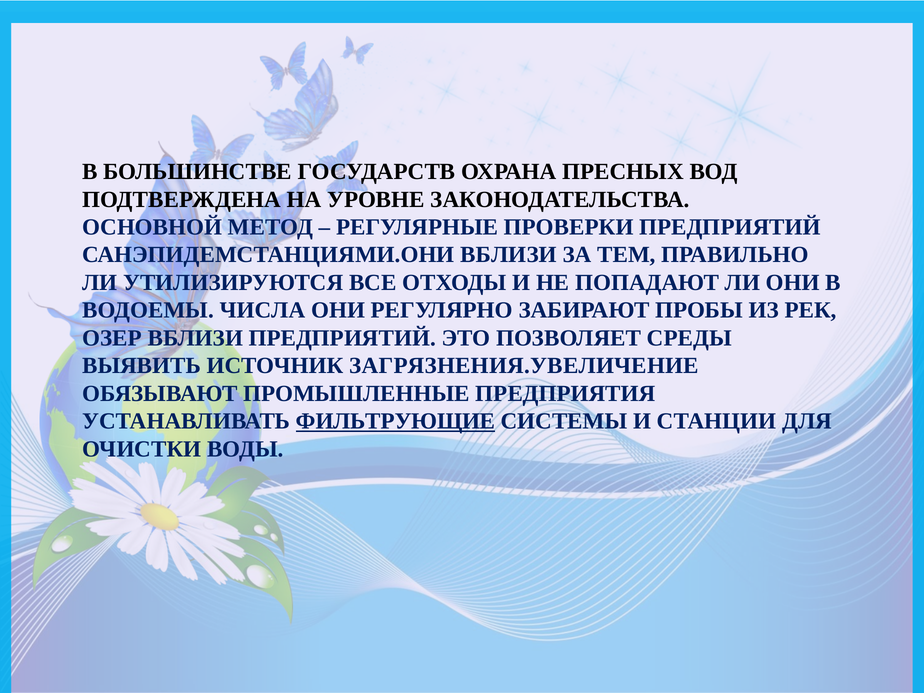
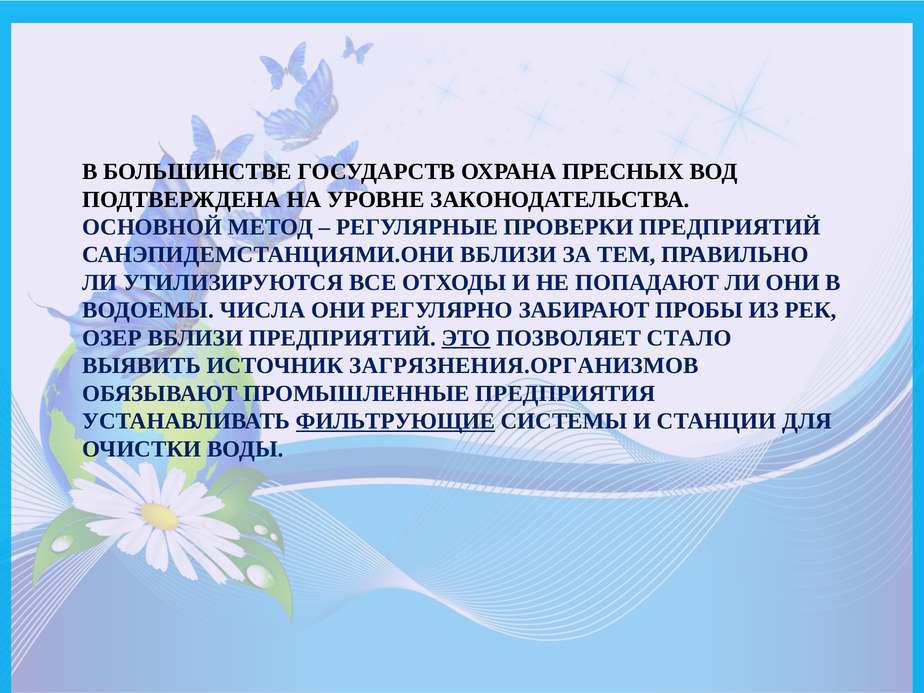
ЭТО underline: none -> present
СРЕДЫ: СРЕДЫ -> СТАЛО
ЗАГРЯЗНЕНИЯ.УВЕЛИЧЕНИЕ: ЗАГРЯЗНЕНИЯ.УВЕЛИЧЕНИЕ -> ЗАГРЯЗНЕНИЯ.ОРГАНИЗМОВ
